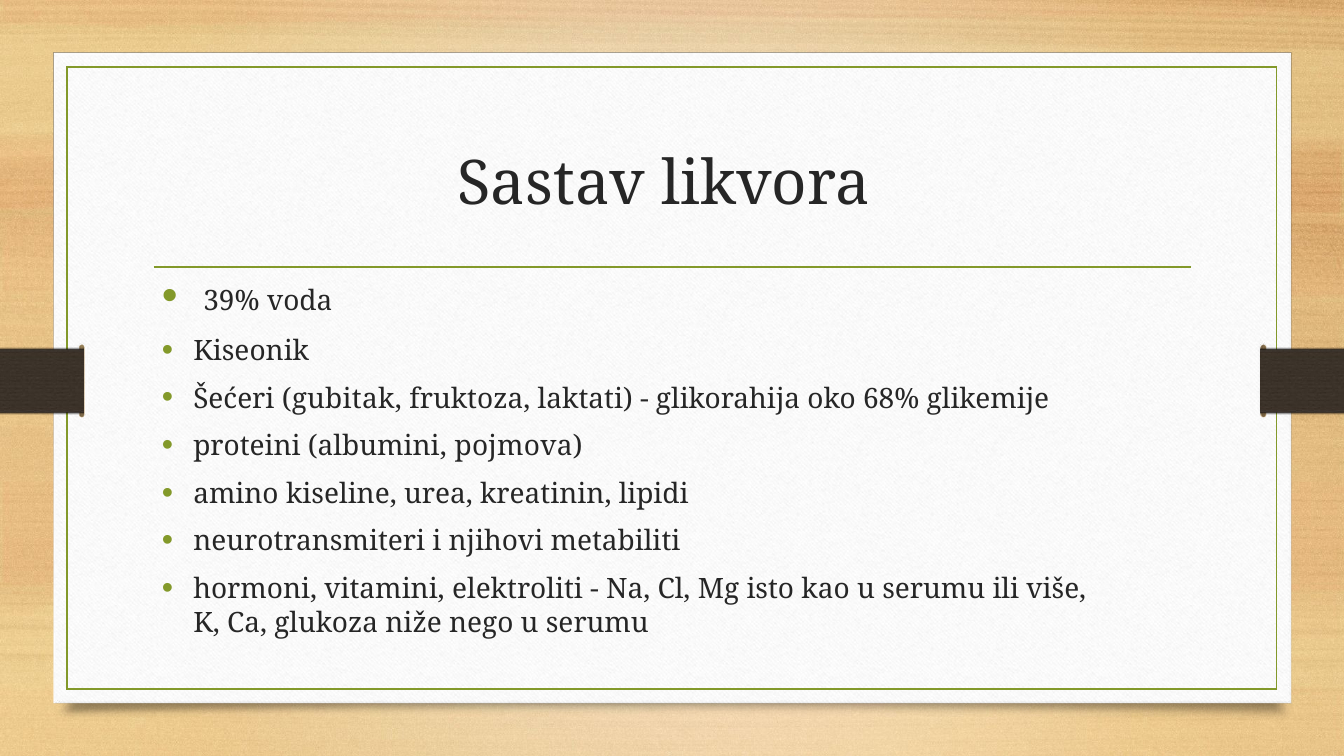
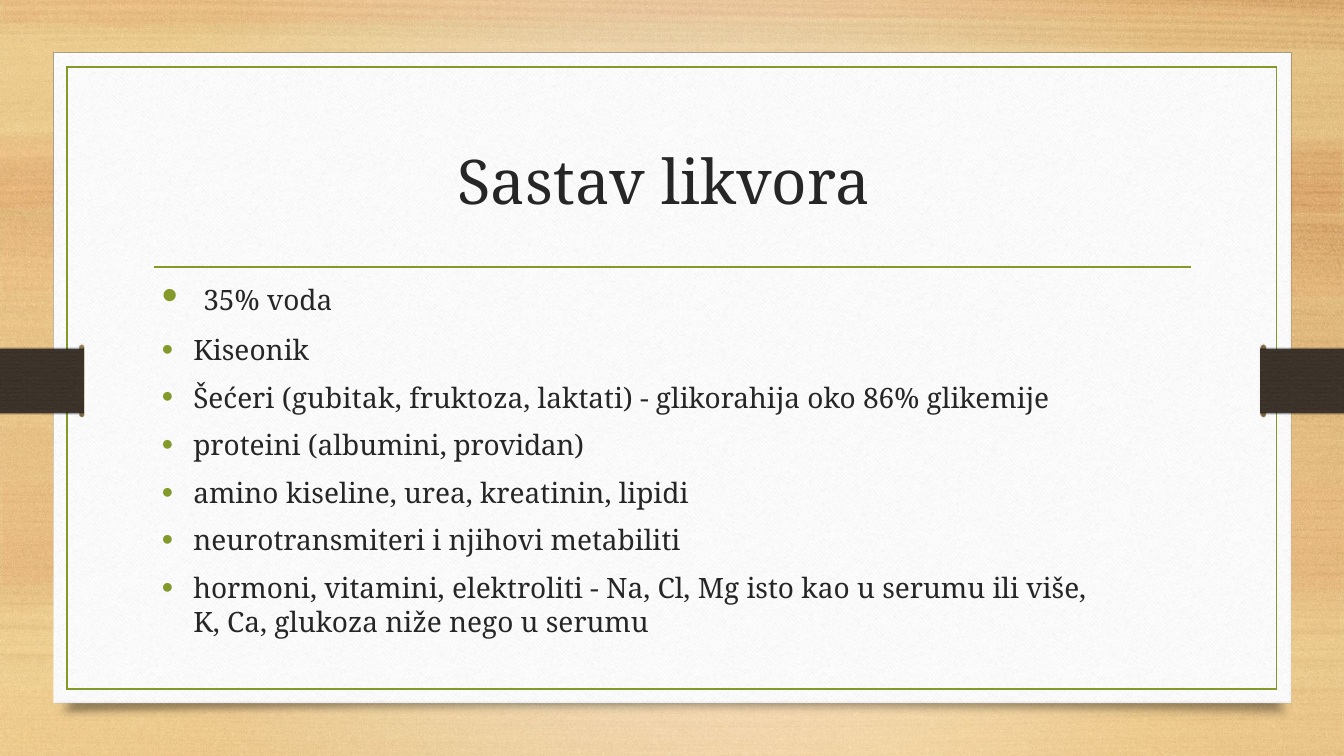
39%: 39% -> 35%
68%: 68% -> 86%
pojmova: pojmova -> providan
